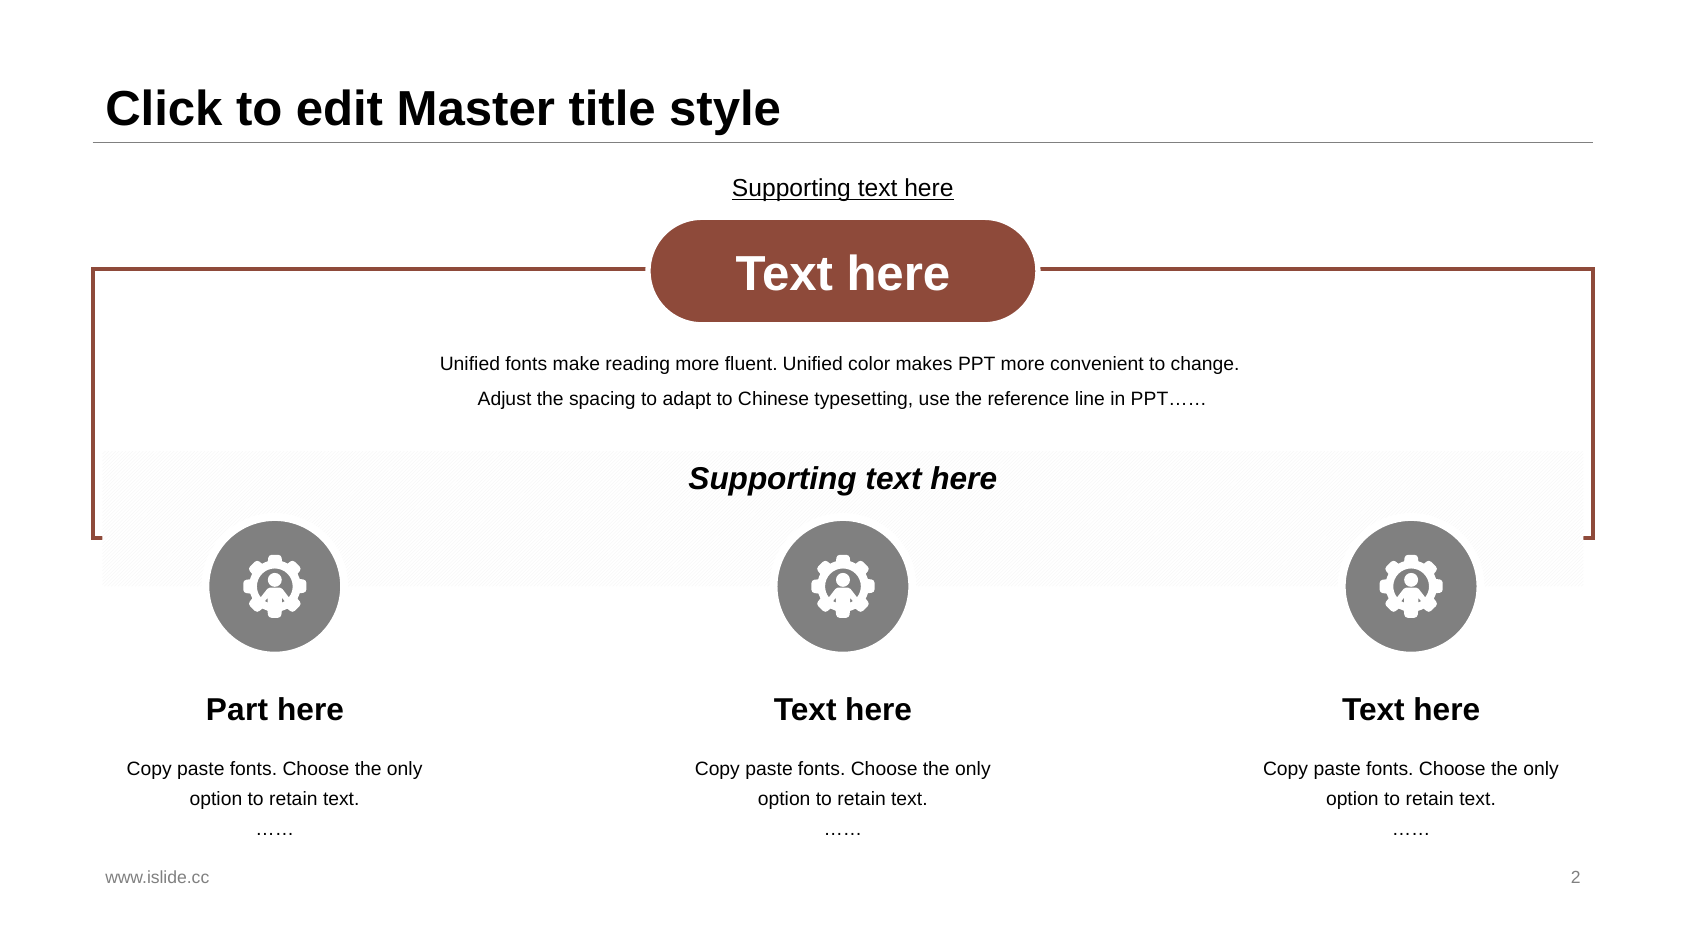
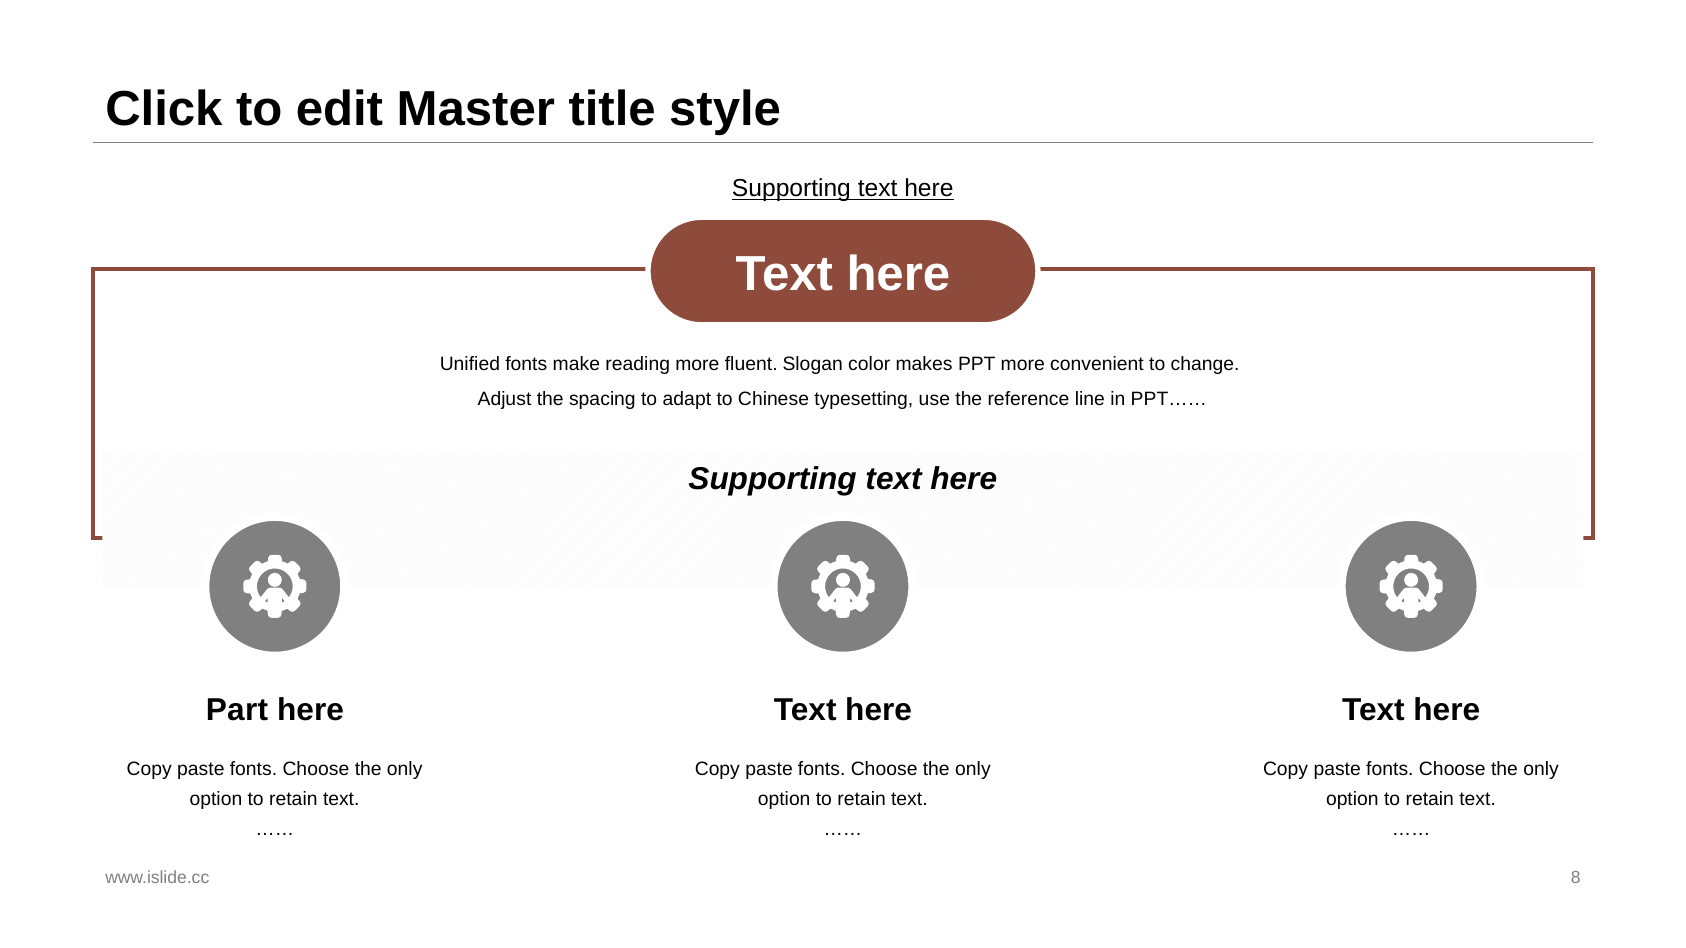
fluent Unified: Unified -> Slogan
2: 2 -> 8
